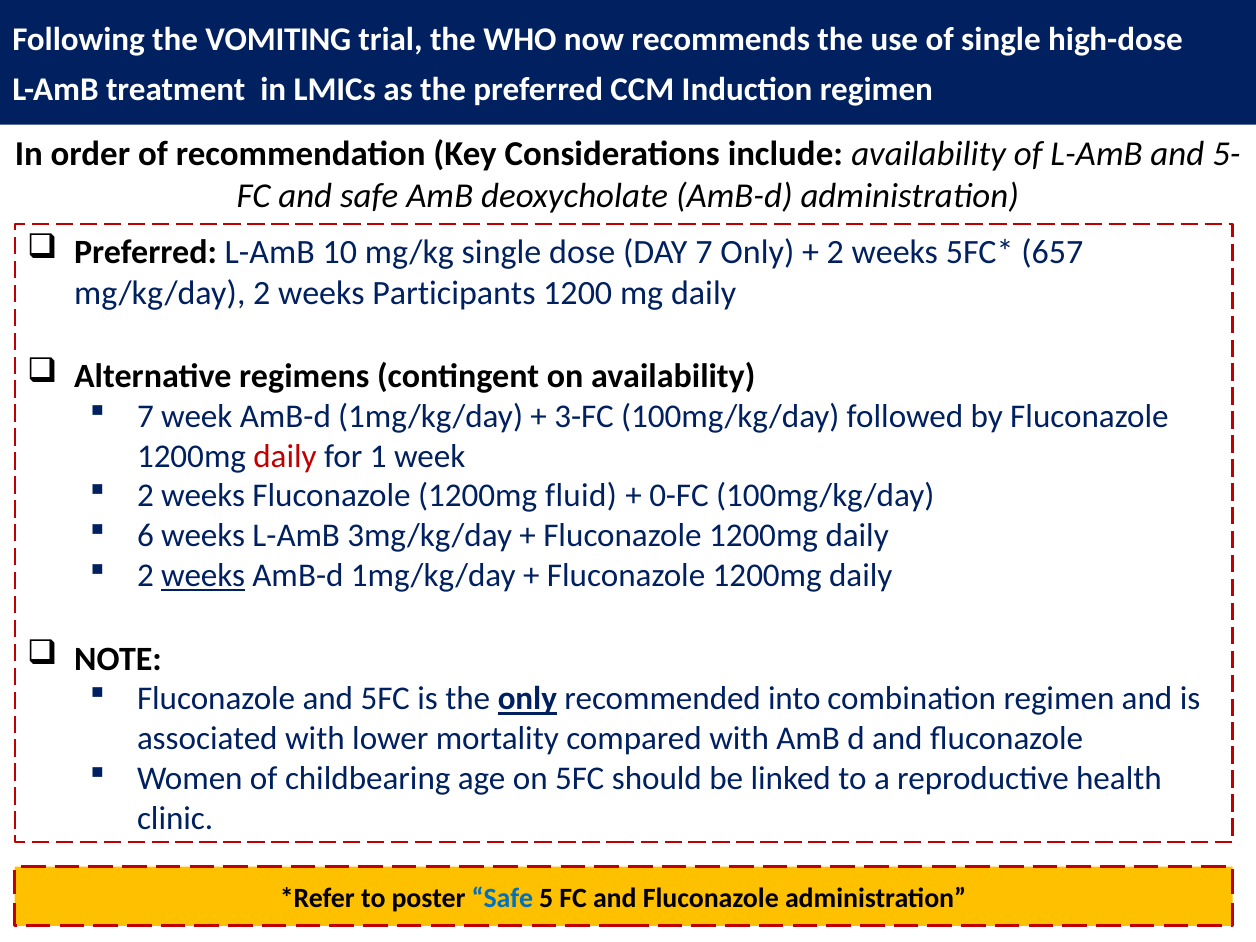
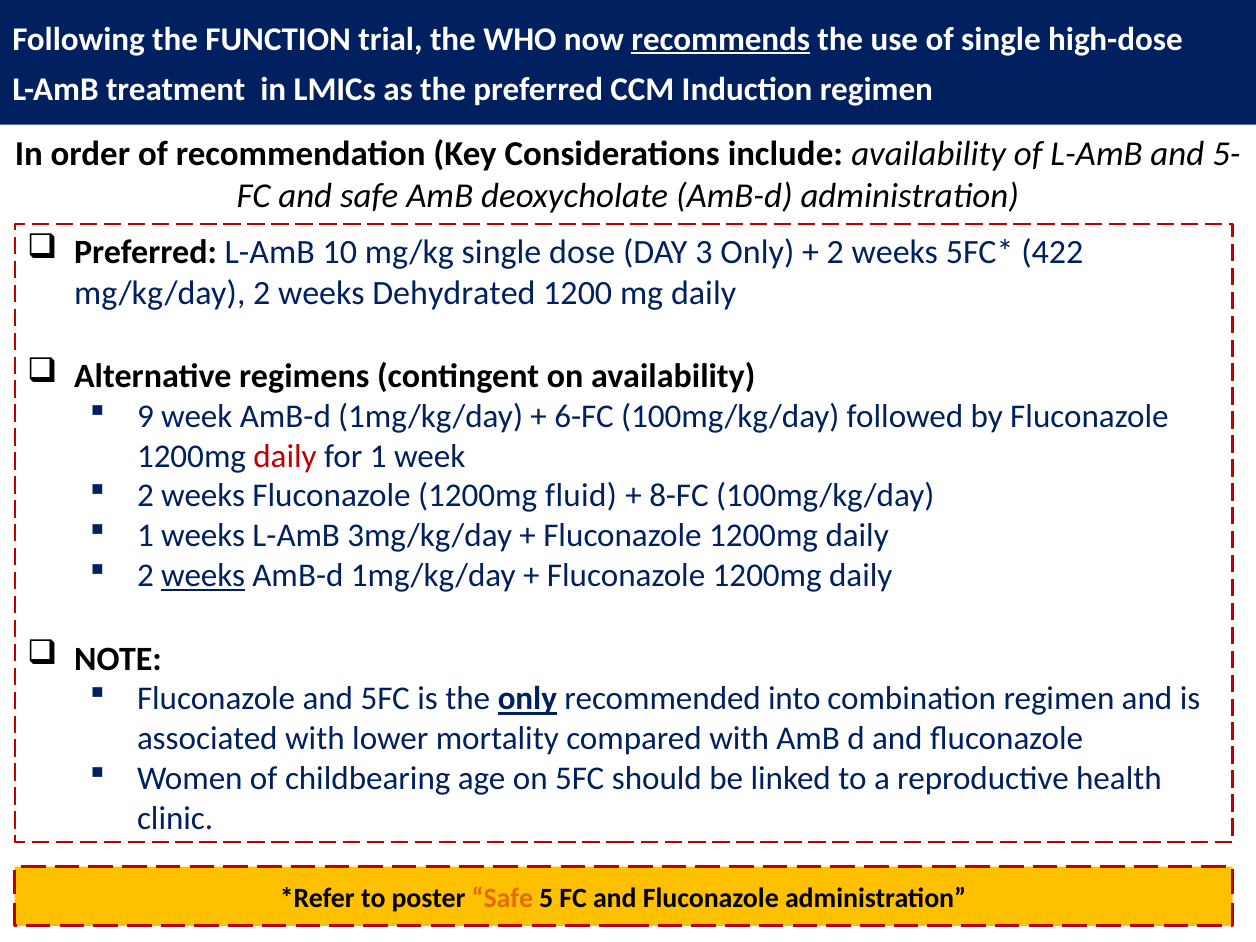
VOMITING: VOMITING -> FUNCTION
recommends underline: none -> present
DAY 7: 7 -> 3
657: 657 -> 422
Participants: Participants -> Dehydrated
7 at (145, 417): 7 -> 9
3-FC: 3-FC -> 6-FC
0-FC: 0-FC -> 8-FC
6 at (145, 536): 6 -> 1
Safe at (502, 898) colour: blue -> orange
